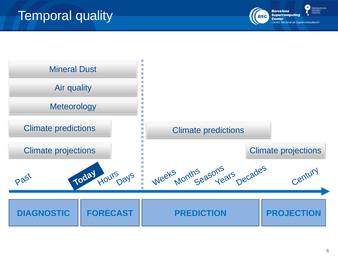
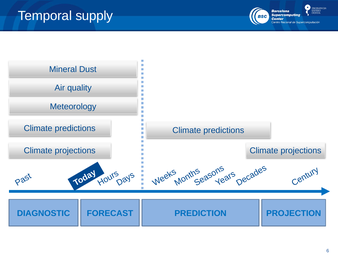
Temporal quality: quality -> supply
